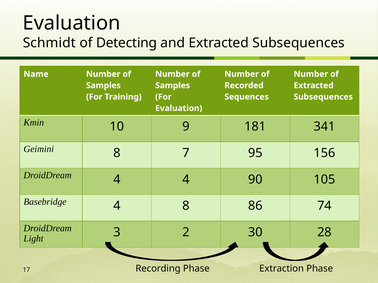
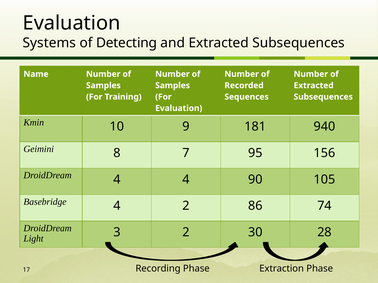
Schmidt: Schmidt -> Systems
341: 341 -> 940
4 8: 8 -> 2
